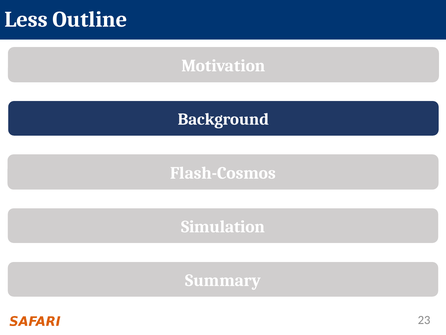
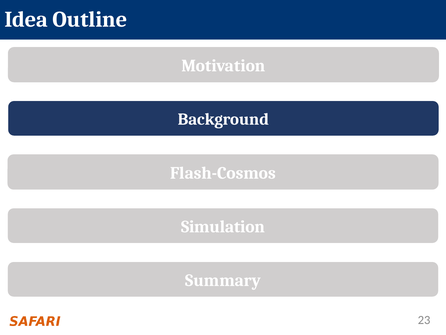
Less: Less -> Idea
